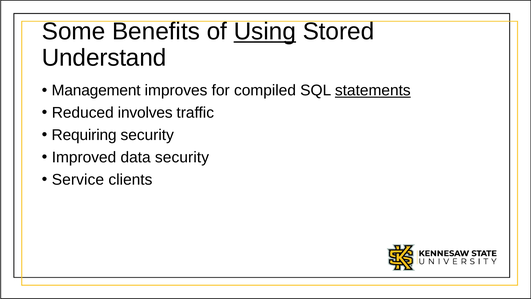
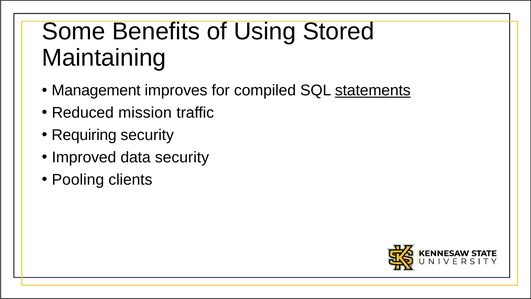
Using underline: present -> none
Understand: Understand -> Maintaining
involves: involves -> mission
Service: Service -> Pooling
